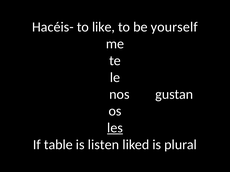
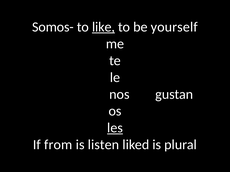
Hacéis-: Hacéis- -> Somos-
like underline: none -> present
table: table -> from
